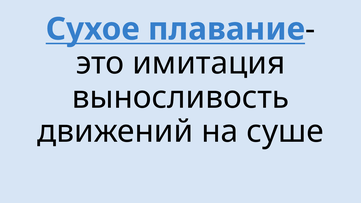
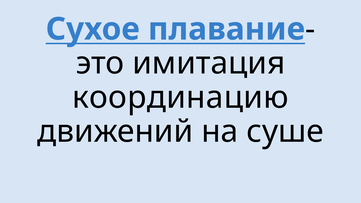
выносливость: выносливость -> координацию
